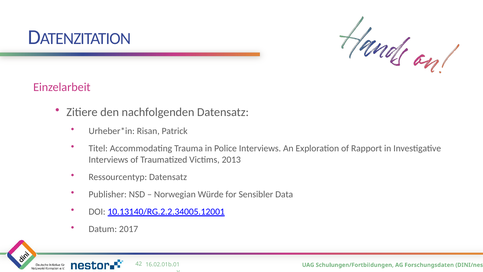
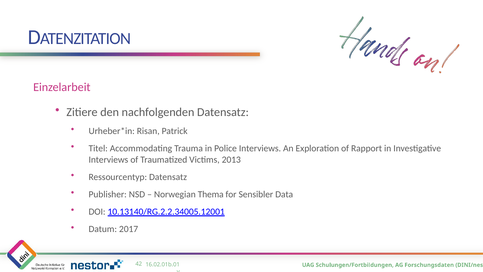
Würde: Würde -> Thema
